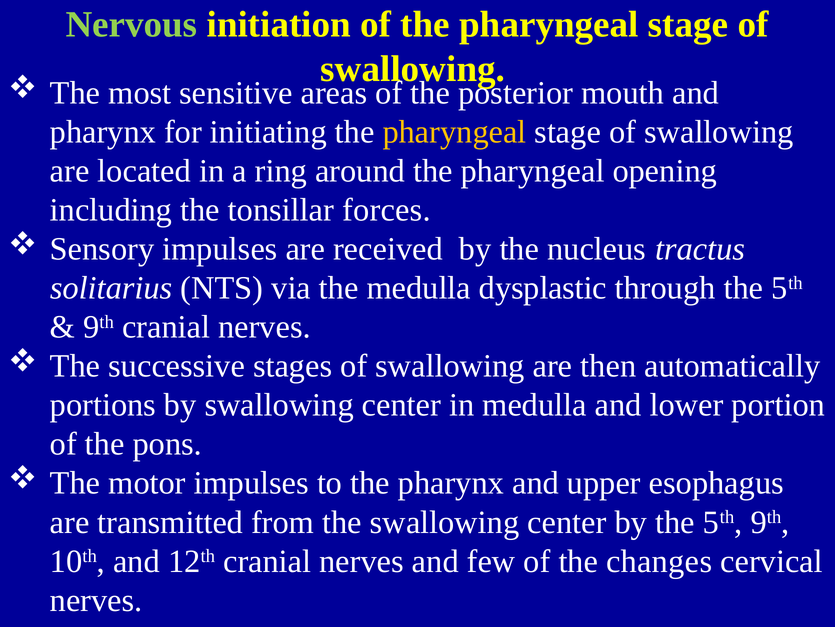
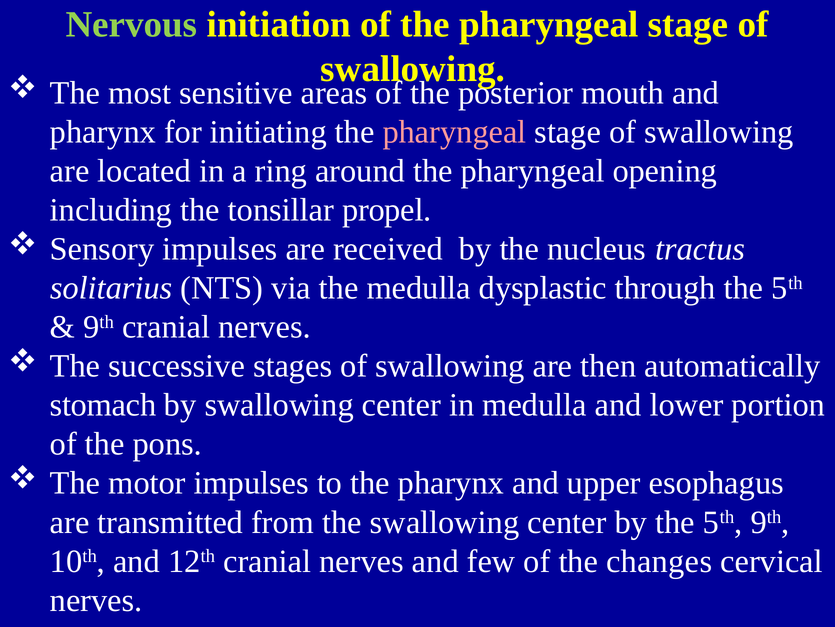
pharyngeal at (454, 132) colour: yellow -> pink
forces: forces -> propel
portions: portions -> stomach
